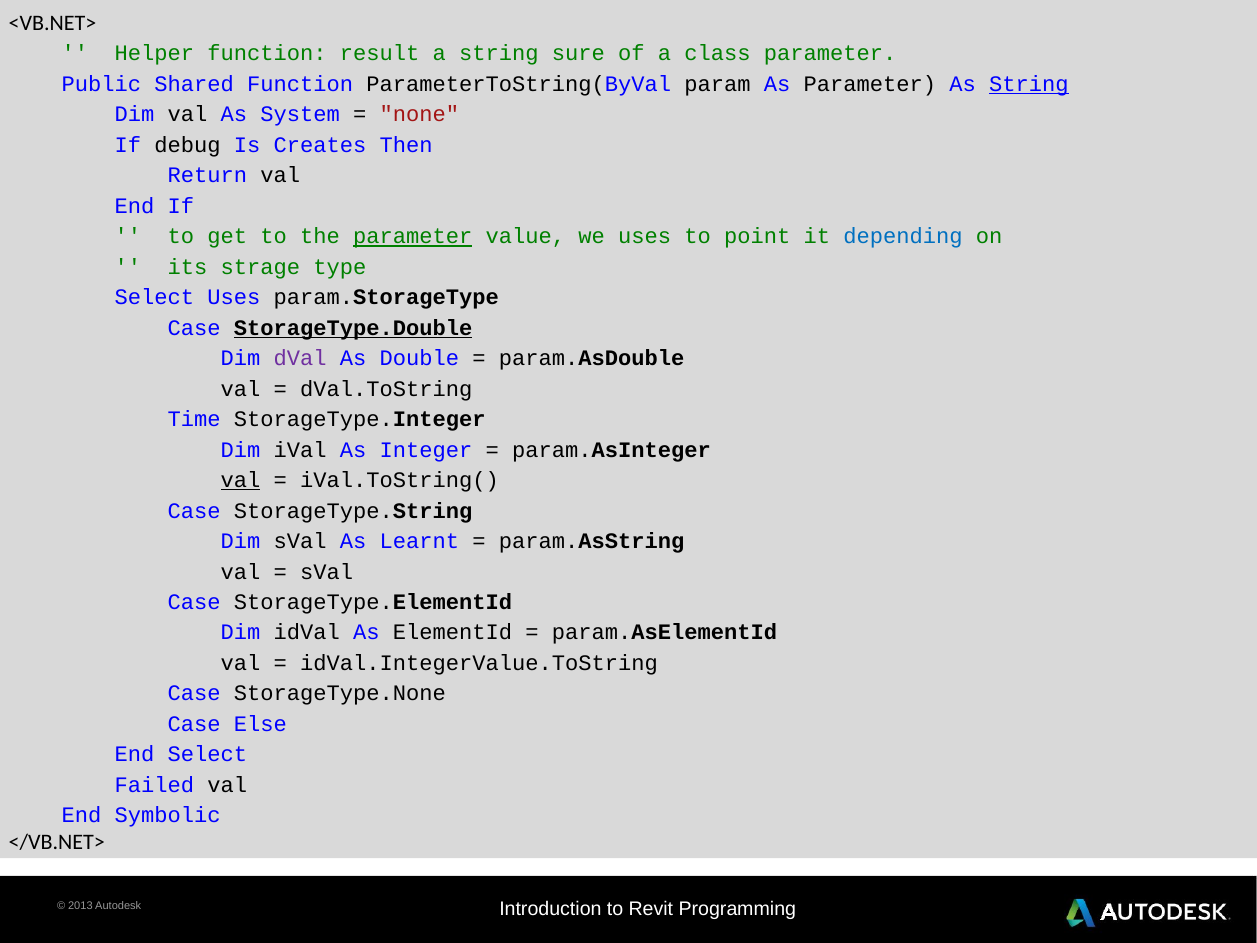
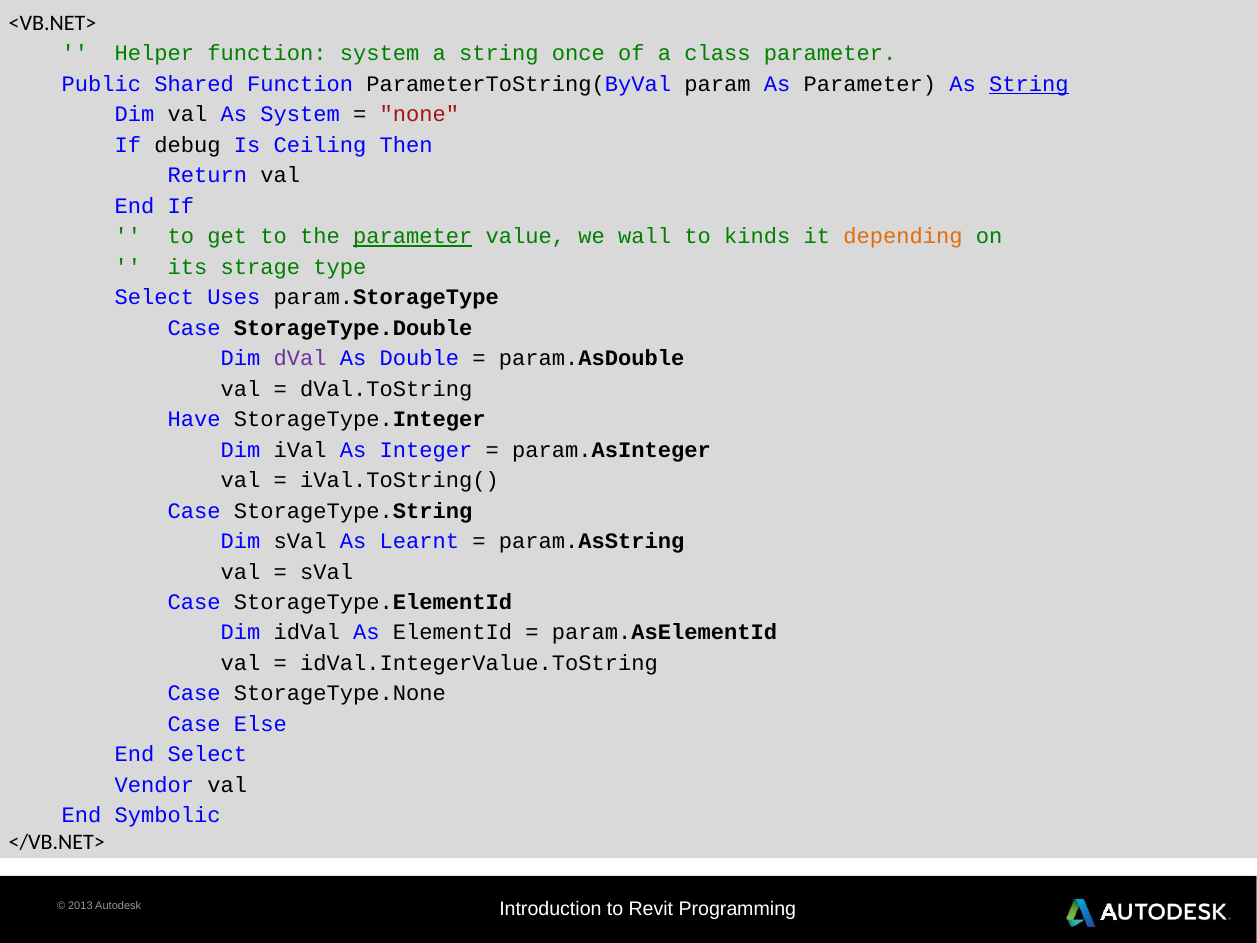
result at (380, 54): result -> system
sure: sure -> once
Creates: Creates -> Ceiling
we uses: uses -> wall
point: point -> kinds
depending colour: blue -> orange
StorageType.Double underline: present -> none
Time: Time -> Have
val at (241, 480) underline: present -> none
Failed: Failed -> Vendor
